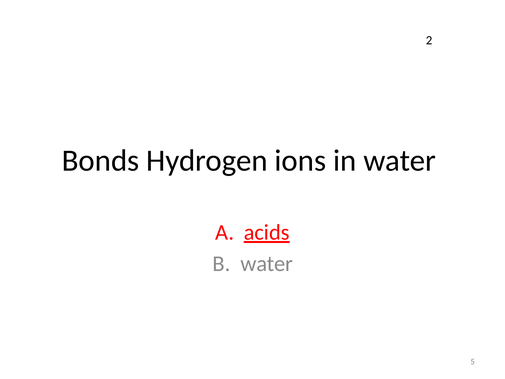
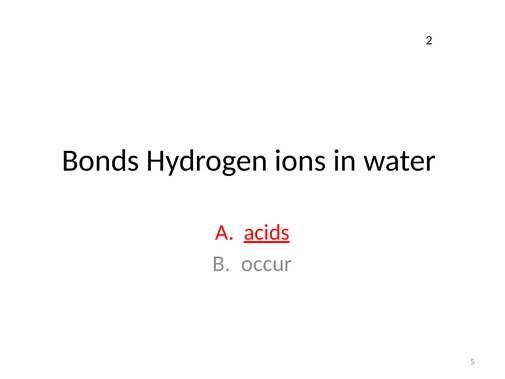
water at (267, 264): water -> occur
